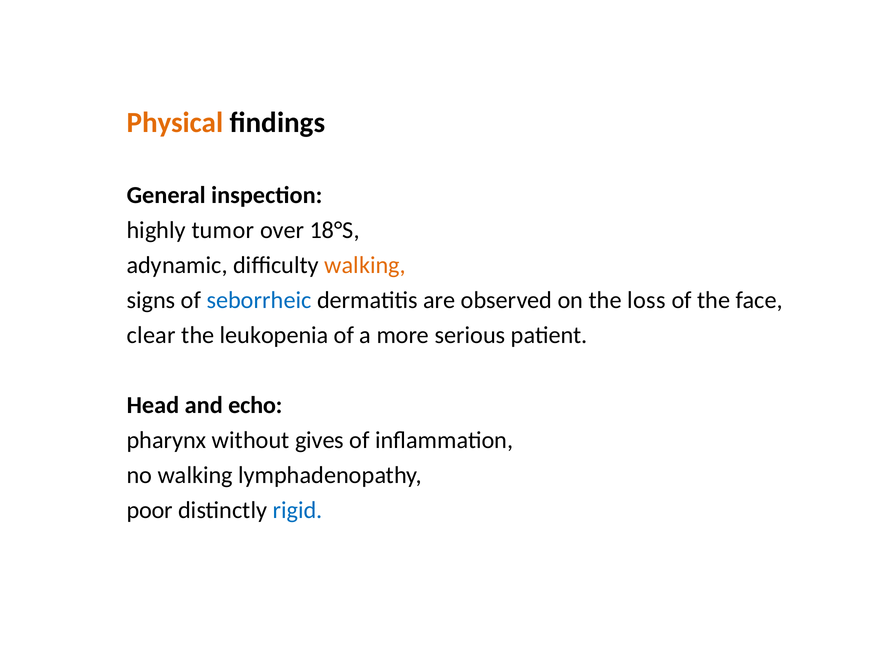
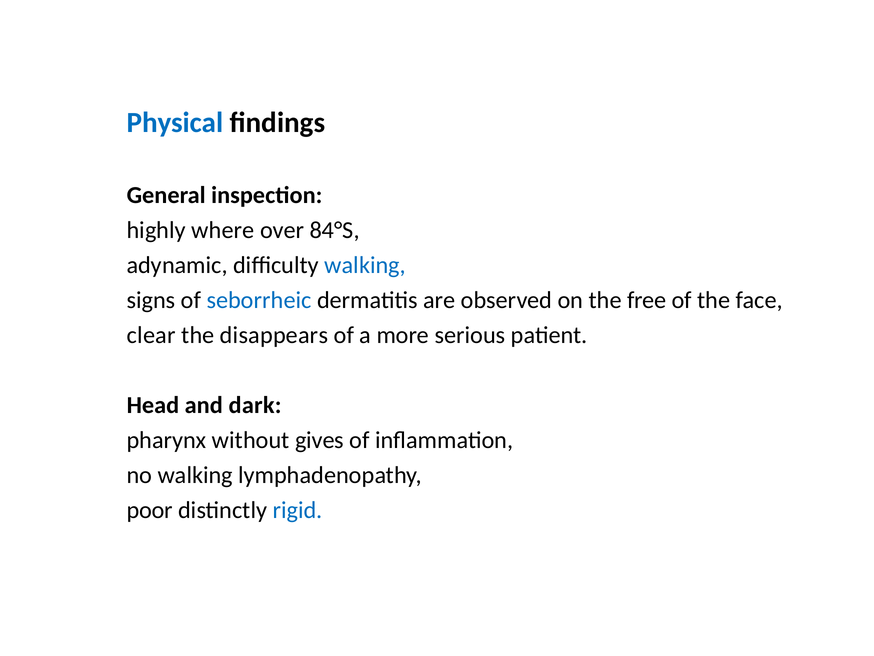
Physical colour: orange -> blue
tumor: tumor -> where
18°S: 18°S -> 84°S
walking at (365, 265) colour: orange -> blue
loss: loss -> free
leukopenia: leukopenia -> disappears
echo: echo -> dark
